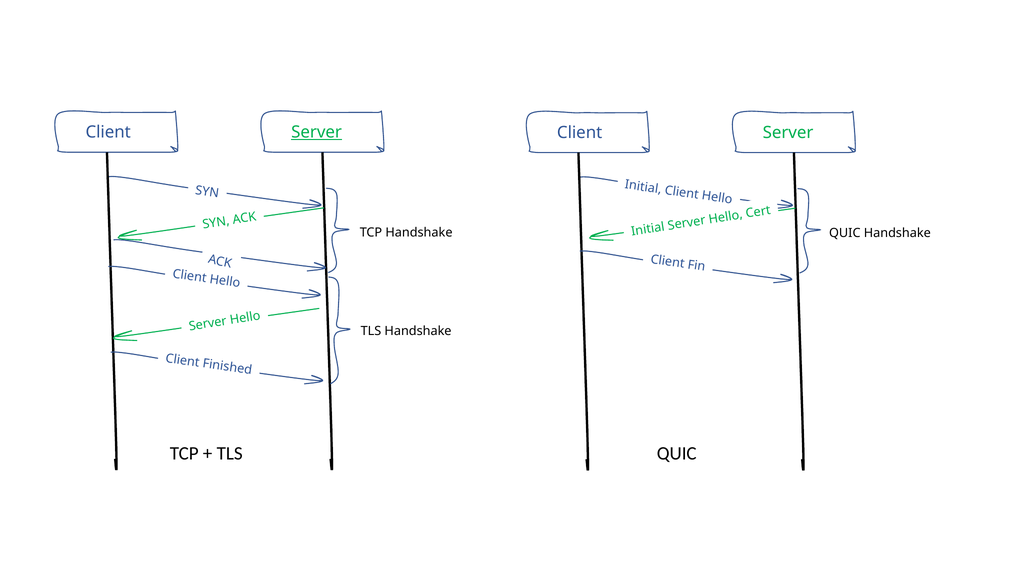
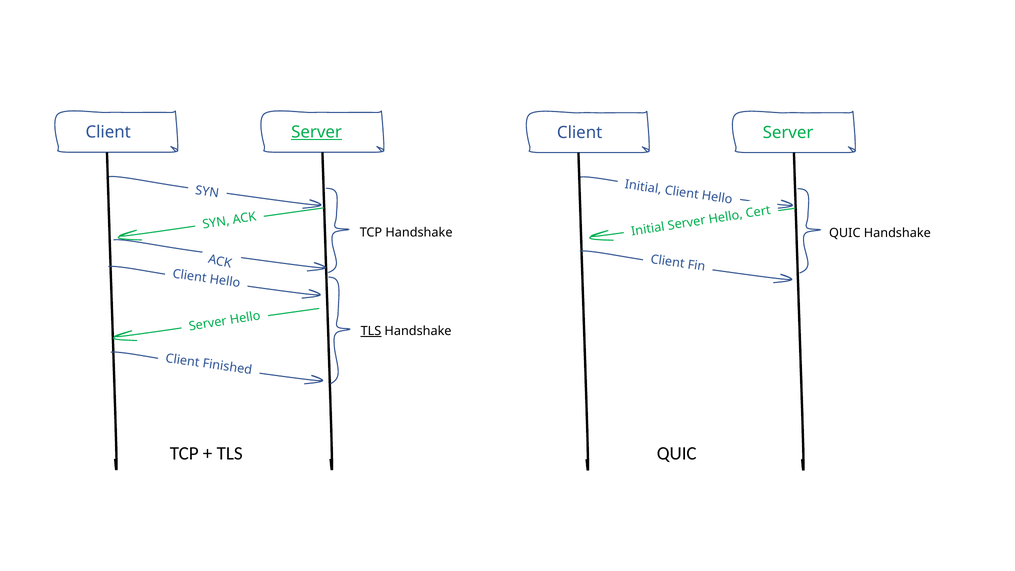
TLS at (371, 331) underline: none -> present
